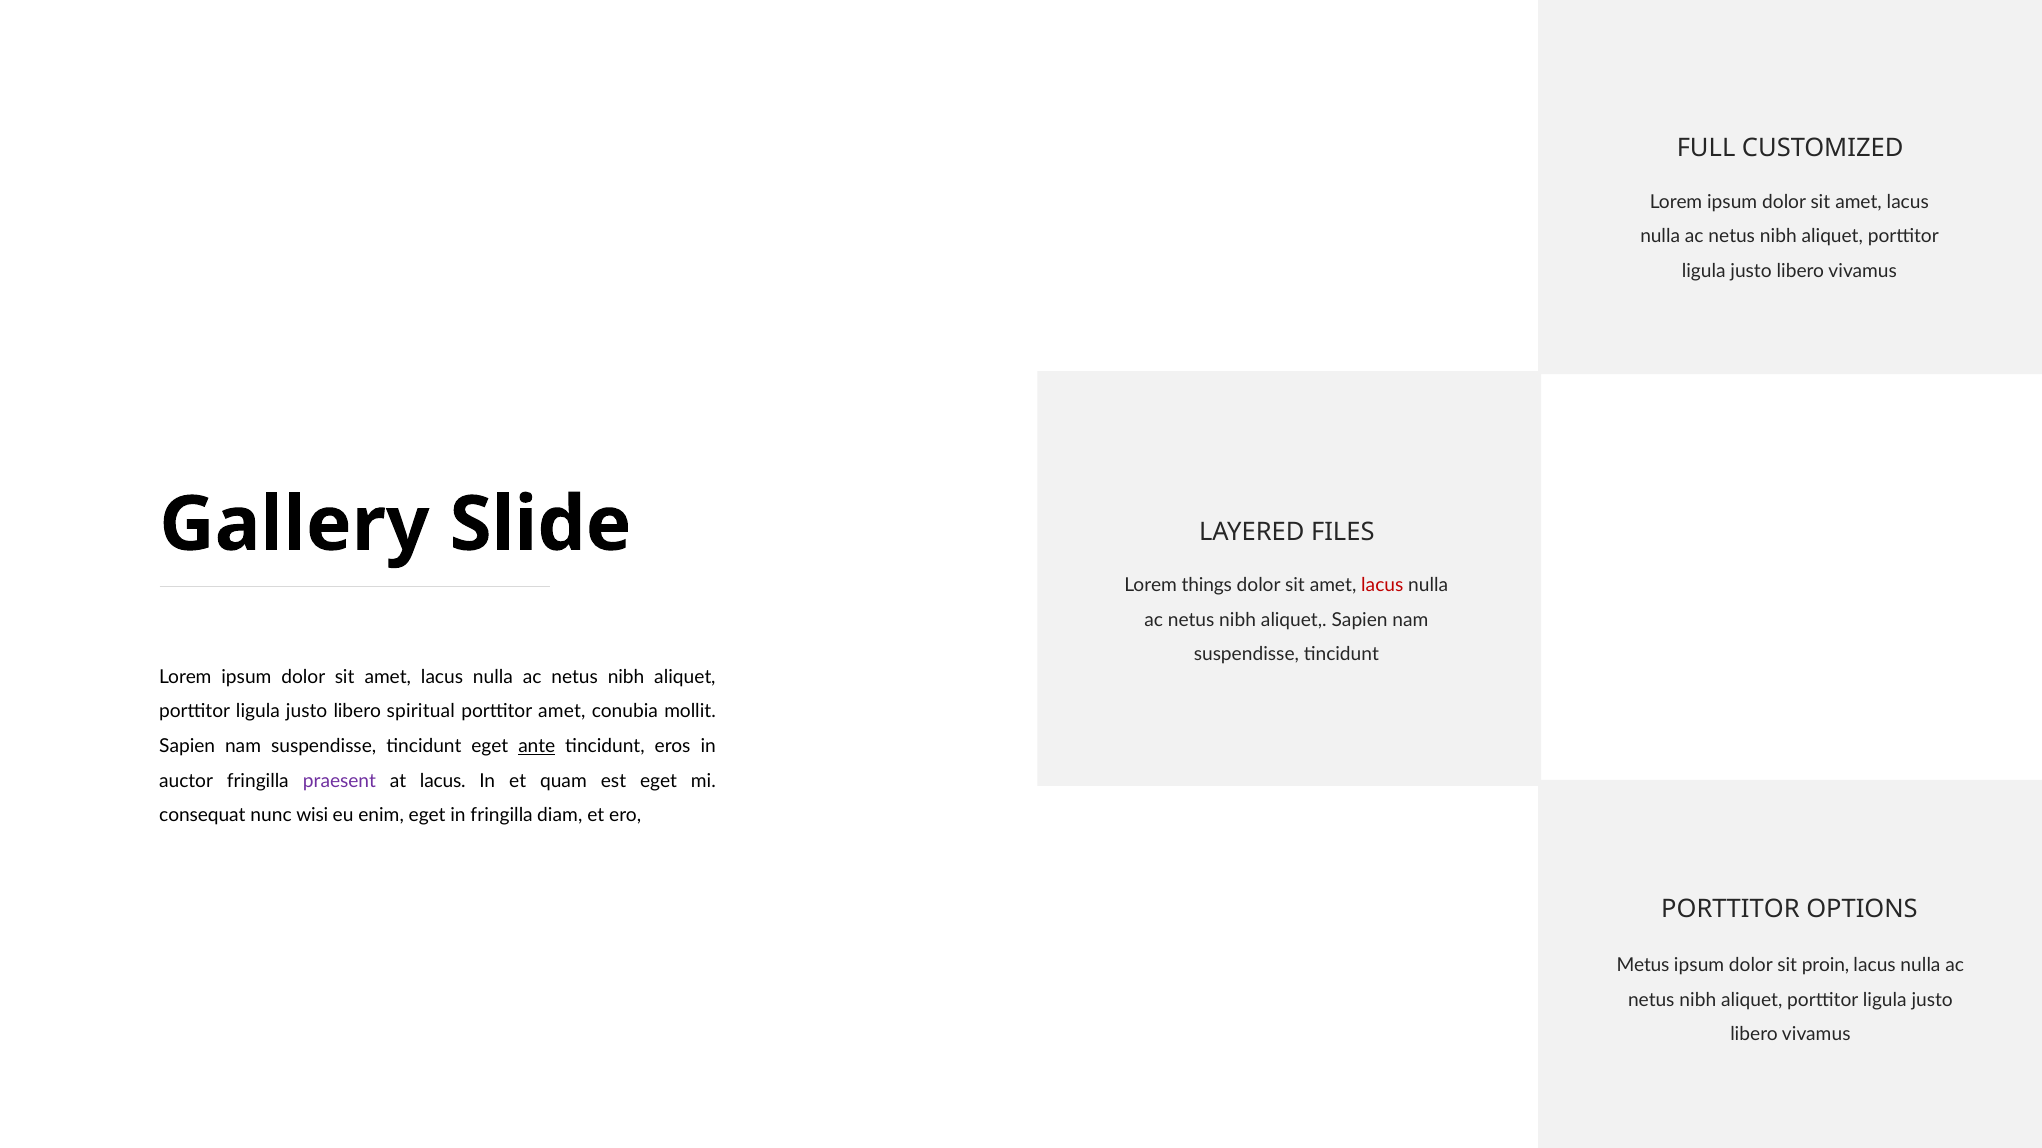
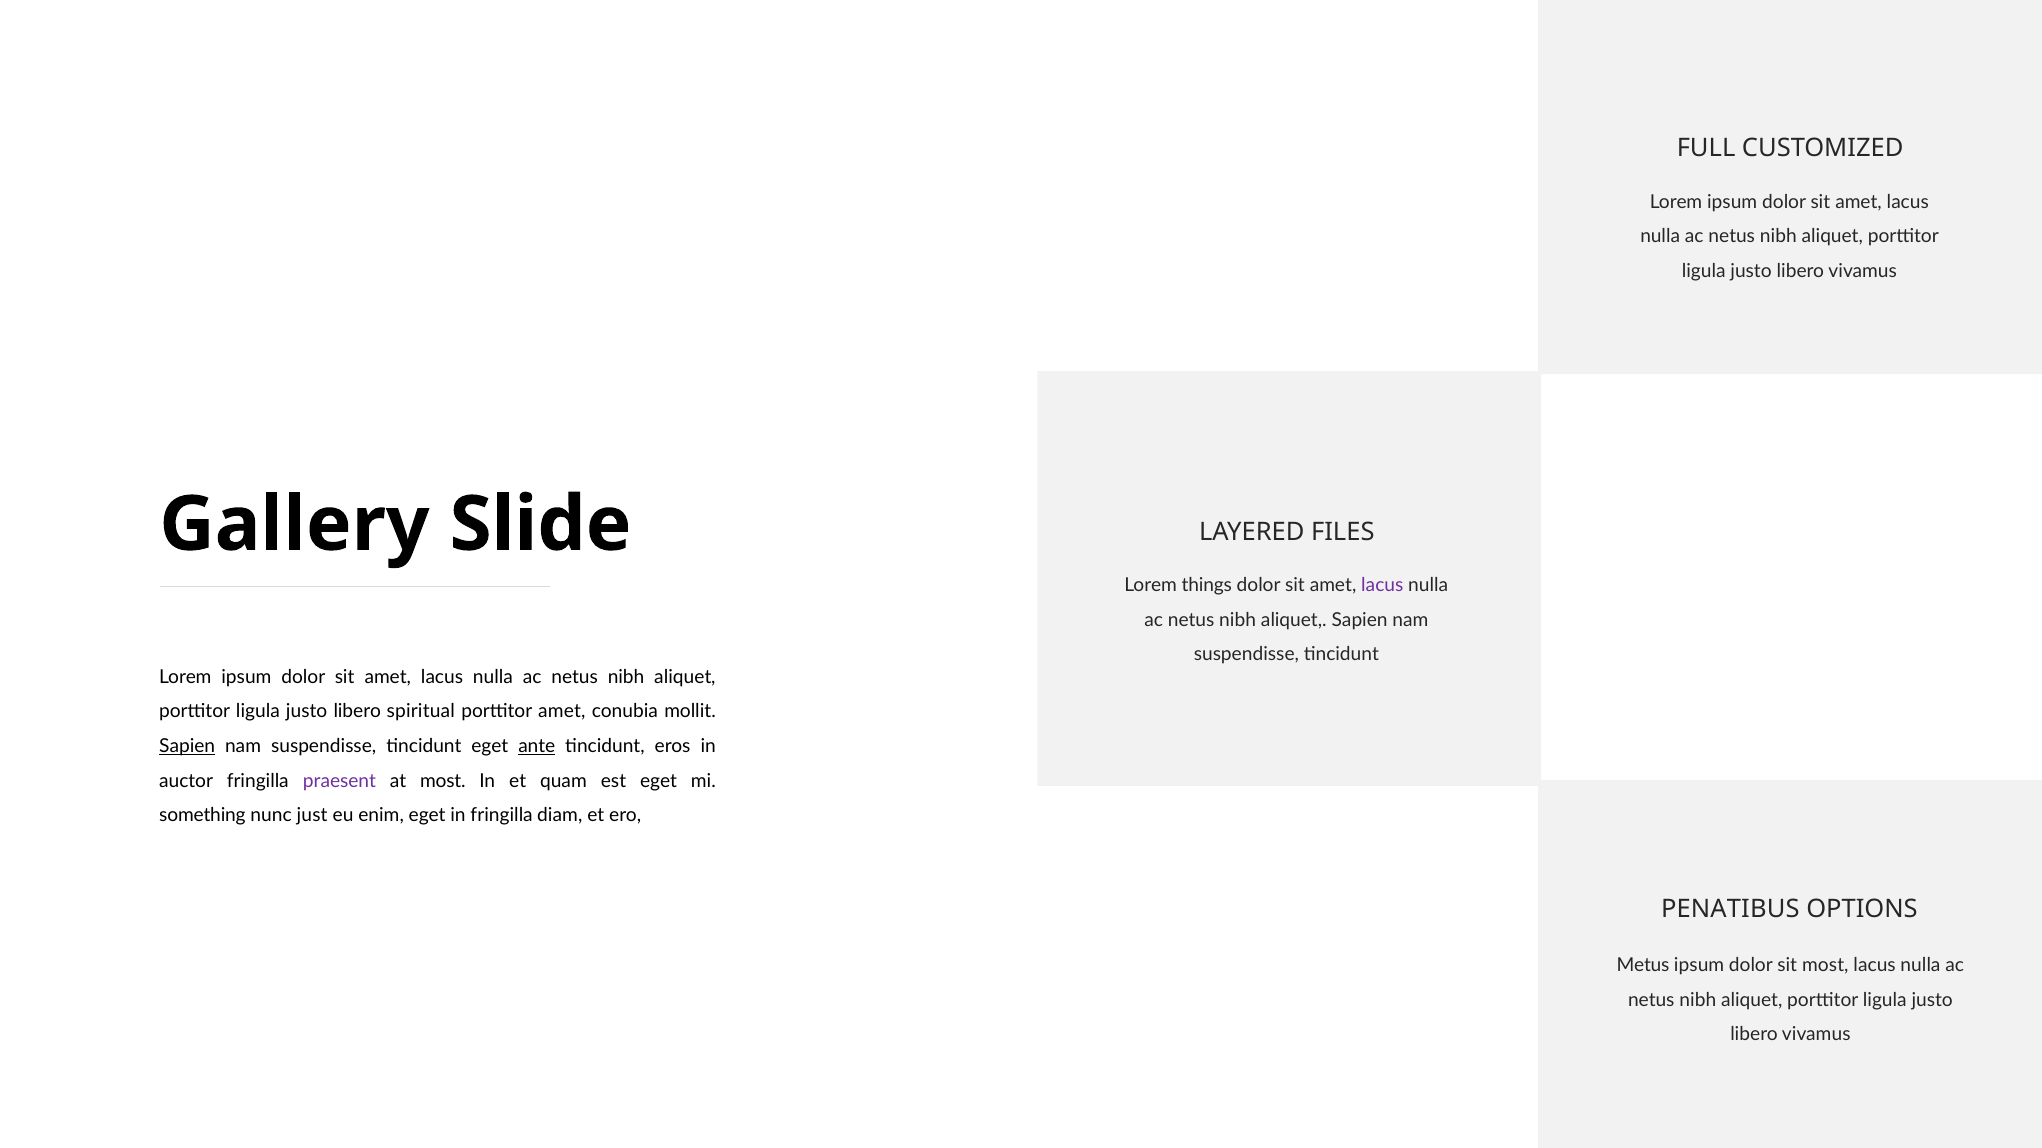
lacus at (1382, 586) colour: red -> purple
Sapien at (187, 747) underline: none -> present
at lacus: lacus -> most
consequat: consequat -> something
wisi: wisi -> just
PORTTITOR at (1730, 910): PORTTITOR -> PENATIBUS
proin at (1826, 966): proin -> most
